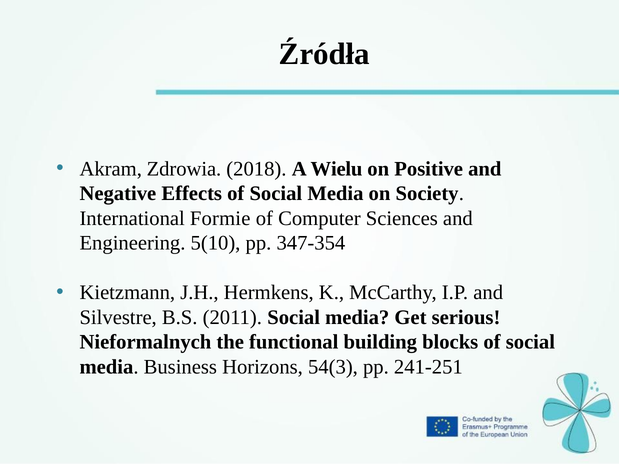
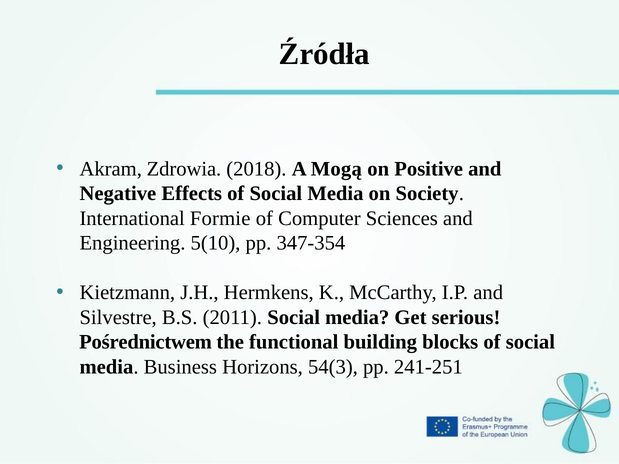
Wielu: Wielu -> Mogą
Nieformalnych: Nieformalnych -> Pośrednictwem
